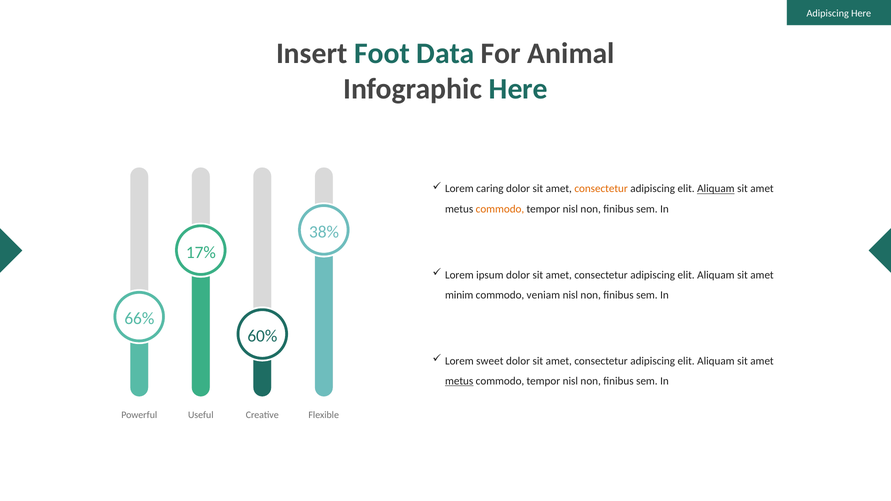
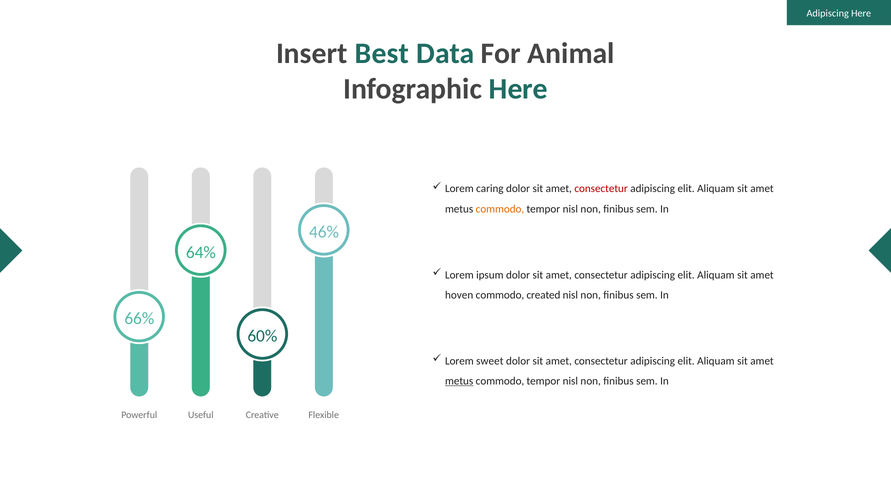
Foot: Foot -> Best
consectetur at (601, 189) colour: orange -> red
Aliquam at (716, 189) underline: present -> none
38%: 38% -> 46%
17%: 17% -> 64%
minim: minim -> hoven
veniam: veniam -> created
